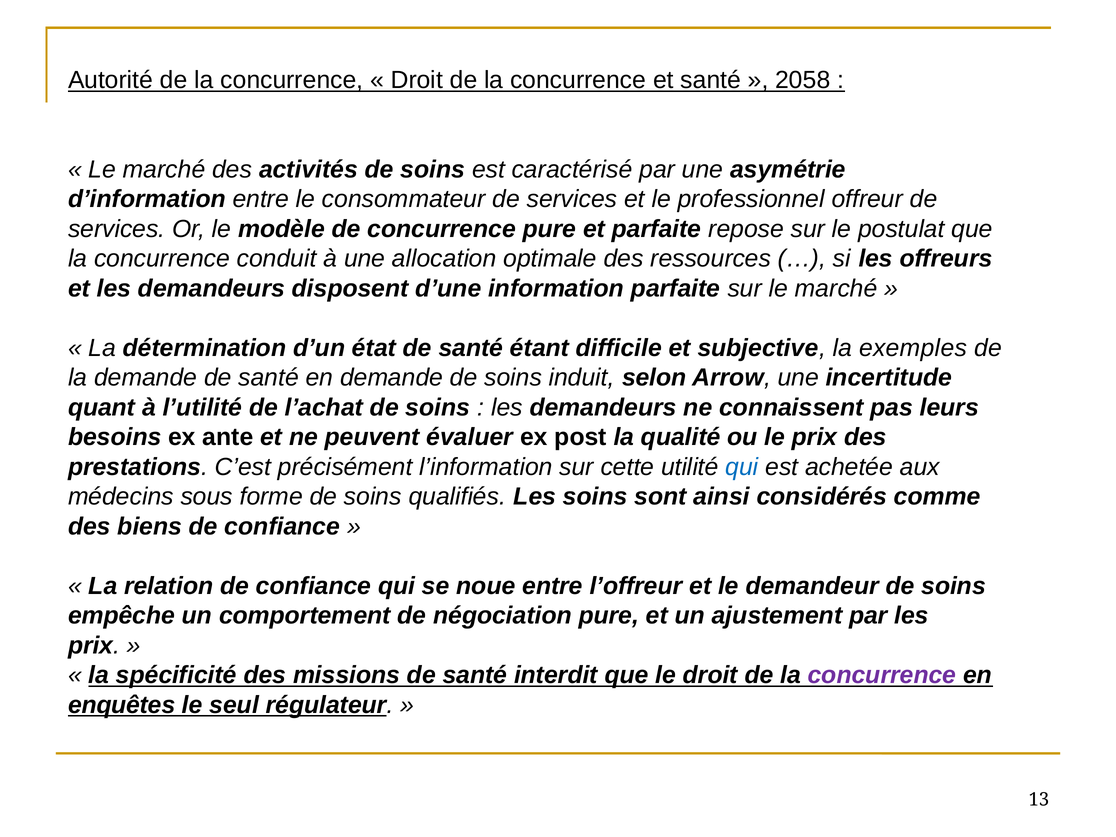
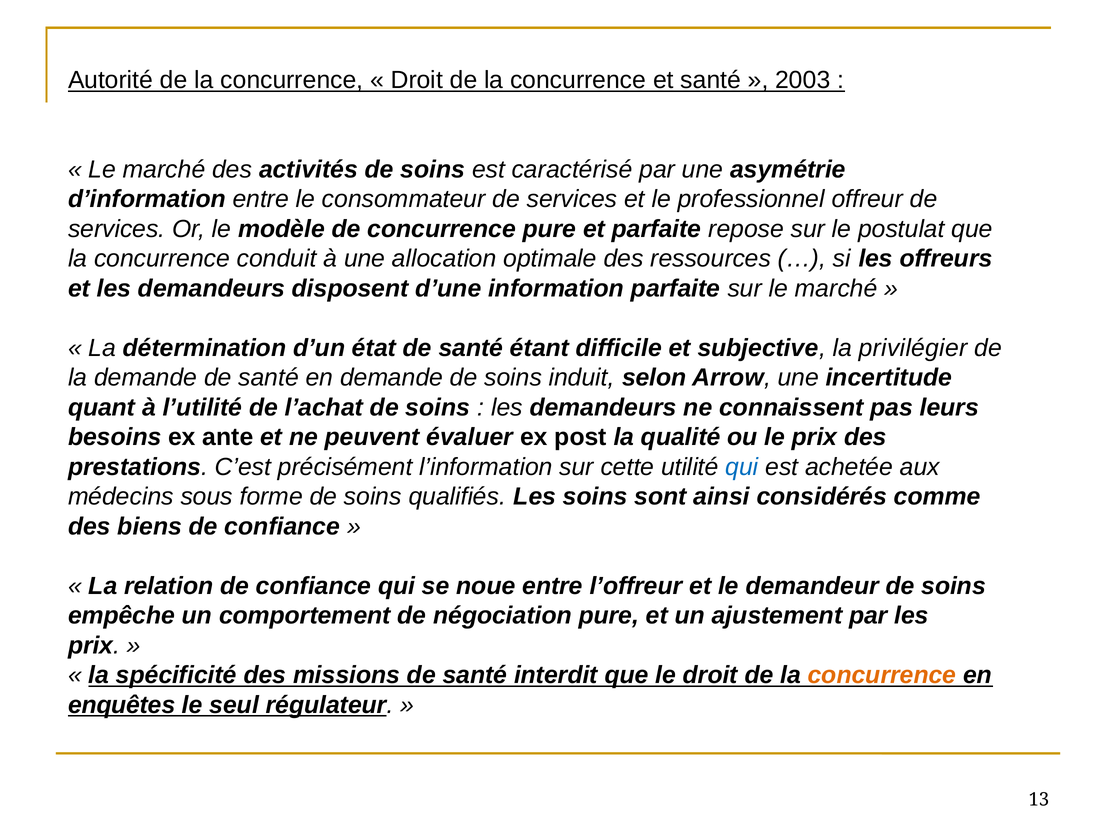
2058: 2058 -> 2003
exemples: exemples -> privilégier
concurrence at (882, 675) colour: purple -> orange
